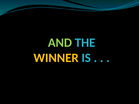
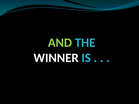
WINNER colour: yellow -> white
